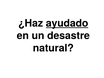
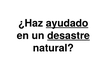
desastre underline: none -> present
